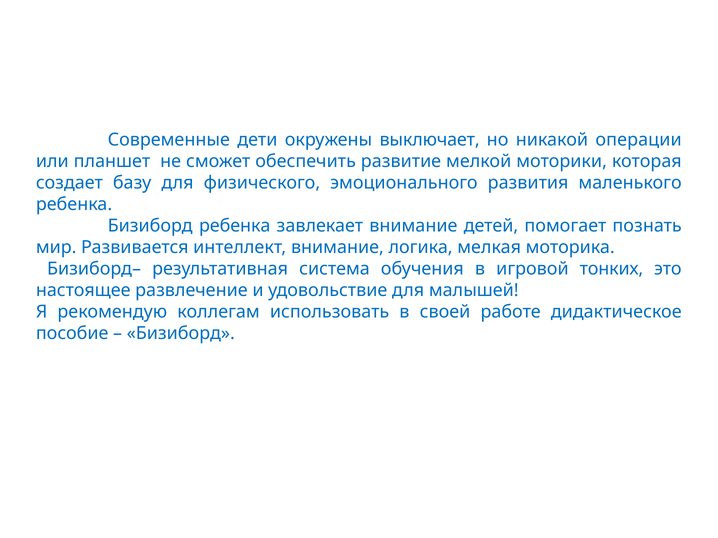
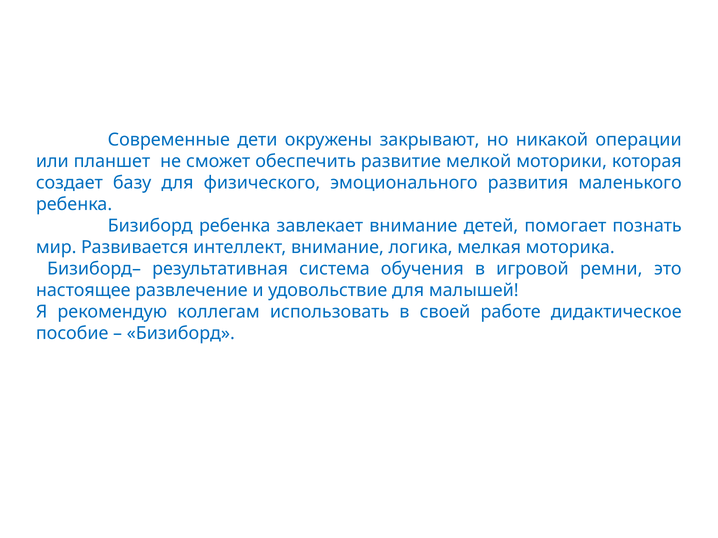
выключает: выключает -> закрывают
тонких: тонких -> ремни
